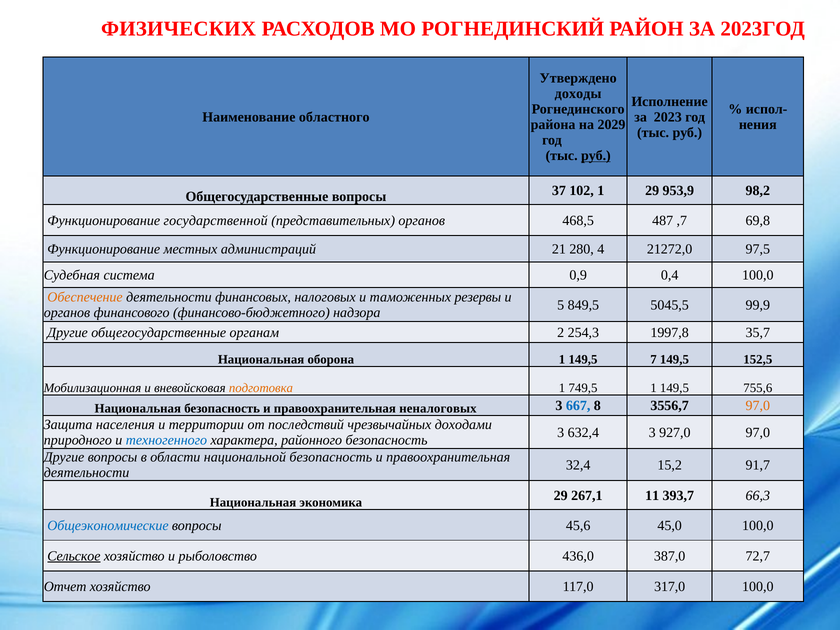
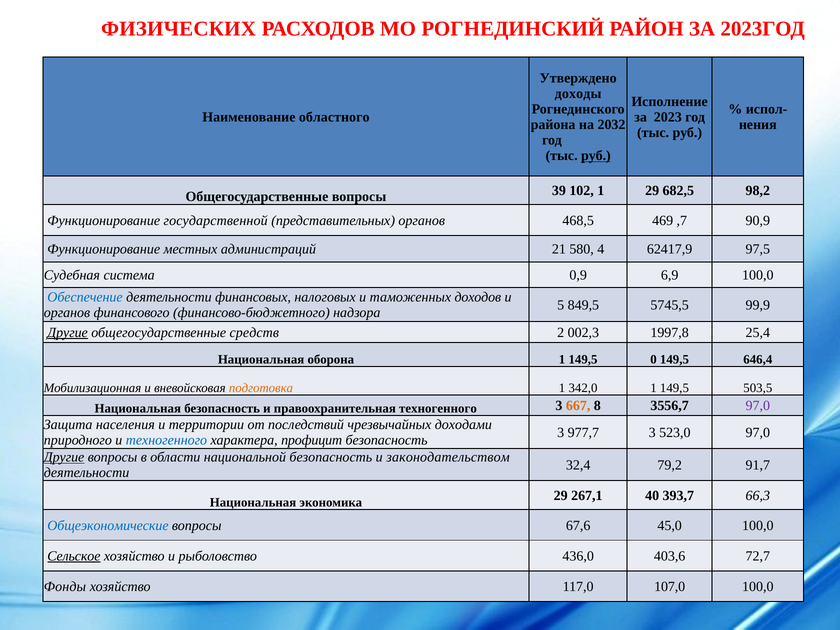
2029: 2029 -> 2032
37: 37 -> 39
953,9: 953,9 -> 682,5
487: 487 -> 469
69,8: 69,8 -> 90,9
280: 280 -> 580
21272,0: 21272,0 -> 62417,9
0,4: 0,4 -> 6,9
Обеспечение colour: orange -> blue
резервы: резервы -> доходов
5045,5: 5045,5 -> 5745,5
Другие at (68, 333) underline: none -> present
органам: органам -> средств
254,3: 254,3 -> 002,3
35,7: 35,7 -> 25,4
7: 7 -> 0
152,5: 152,5 -> 646,4
749,5: 749,5 -> 342,0
755,6: 755,6 -> 503,5
правоохранительная неналоговых: неналоговых -> техногенного
667 colour: blue -> orange
97,0 at (758, 406) colour: orange -> purple
632,4: 632,4 -> 977,7
927,0: 927,0 -> 523,0
районного: районного -> профицит
Другие at (64, 457) underline: none -> present
правоохранительная at (448, 457): правоохранительная -> законодательством
15,2: 15,2 -> 79,2
11: 11 -> 40
45,6: 45,6 -> 67,6
387,0: 387,0 -> 403,6
Отчет: Отчет -> Фонды
317,0: 317,0 -> 107,0
